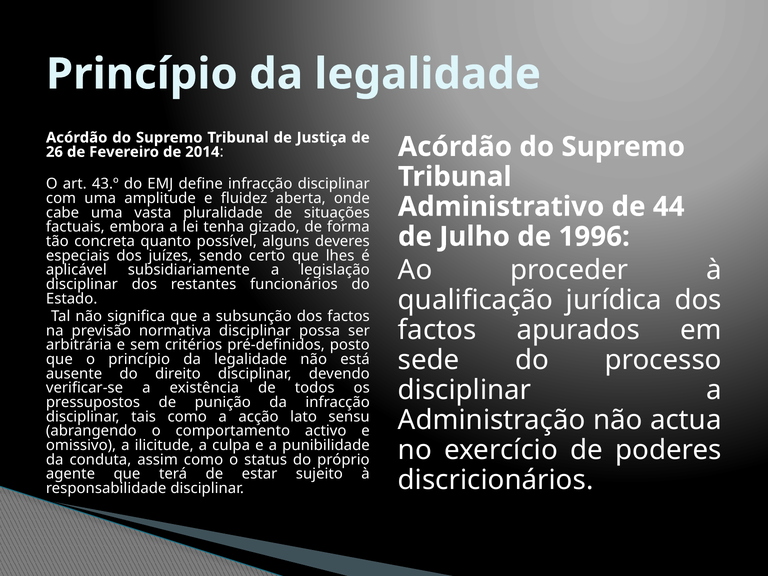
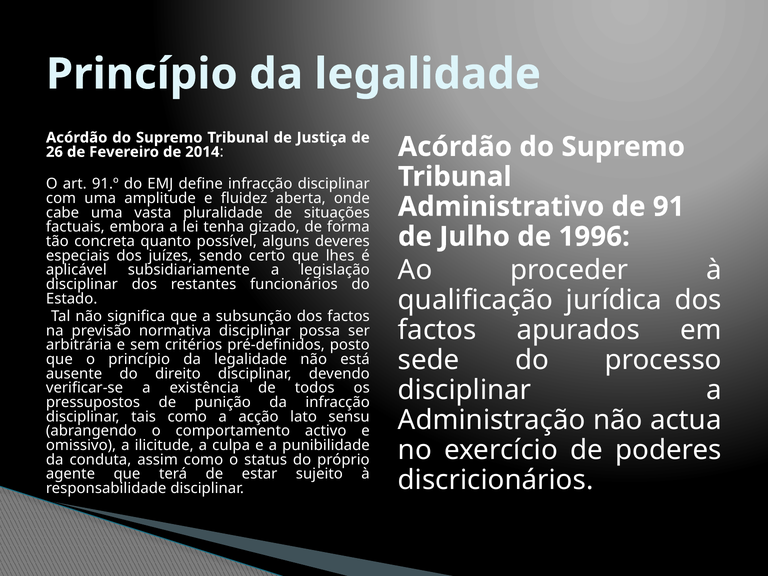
43.º: 43.º -> 91.º
44: 44 -> 91
